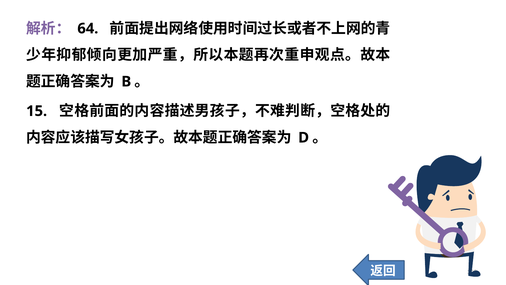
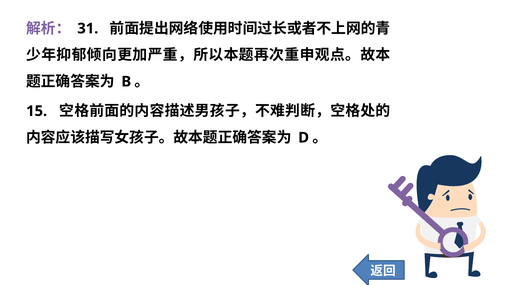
64: 64 -> 31
